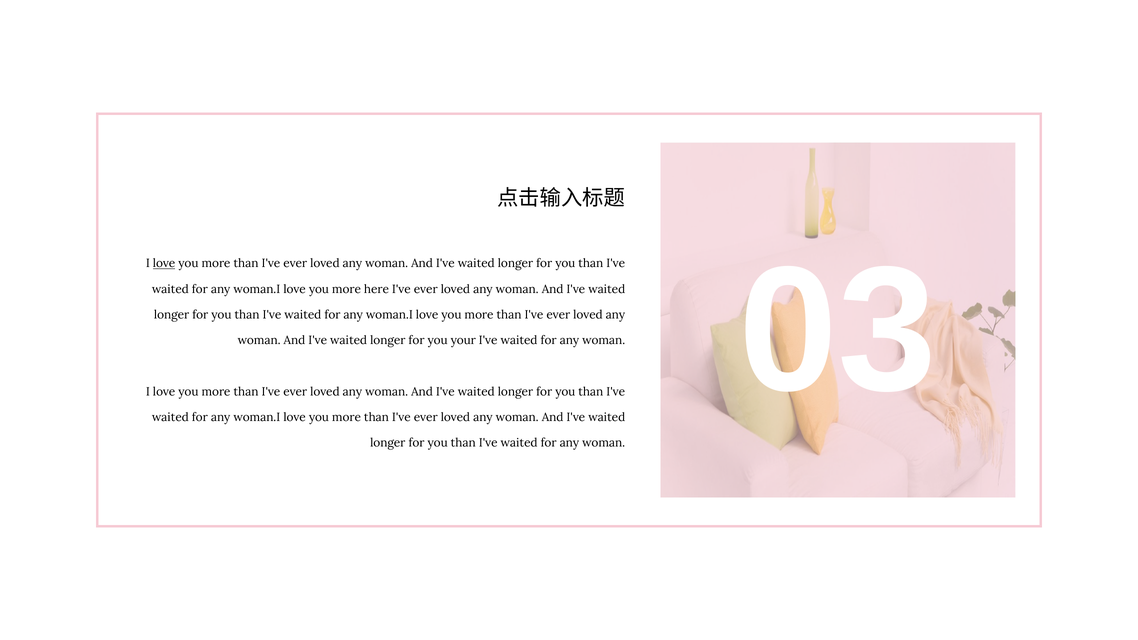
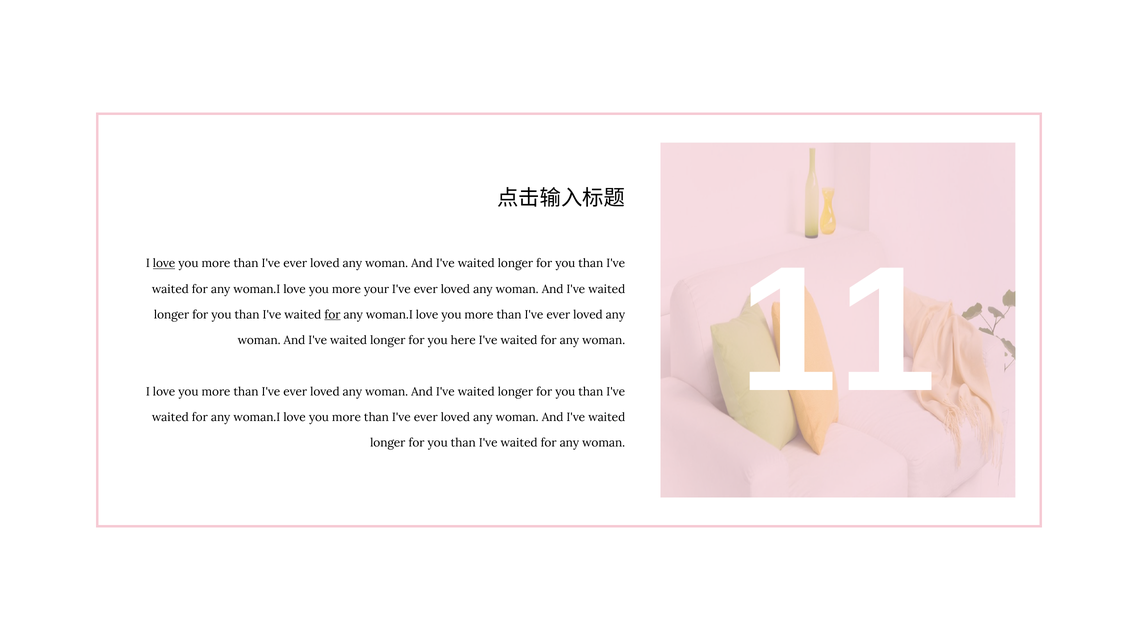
here: here -> your
03: 03 -> 11
for at (332, 315) underline: none -> present
your: your -> here
